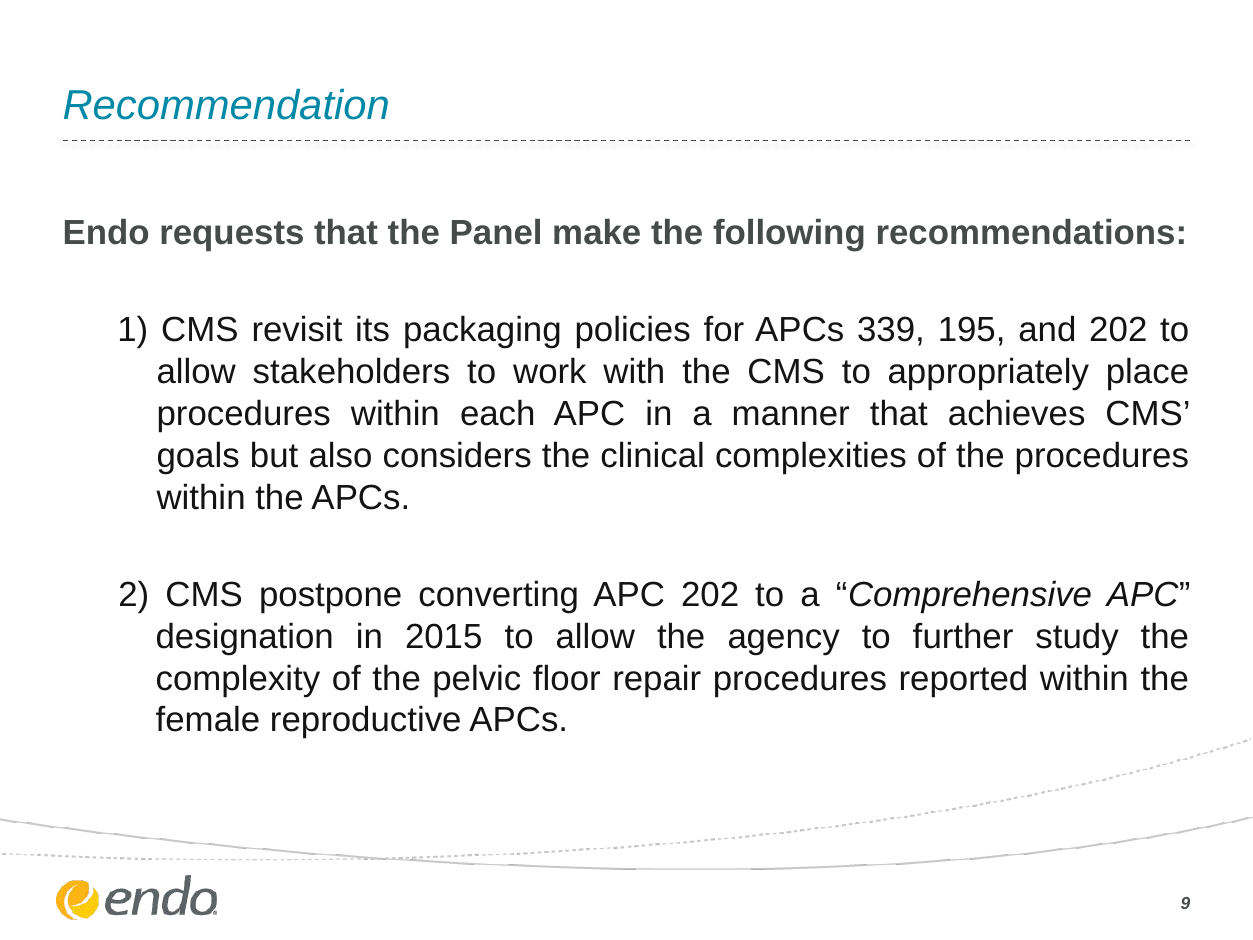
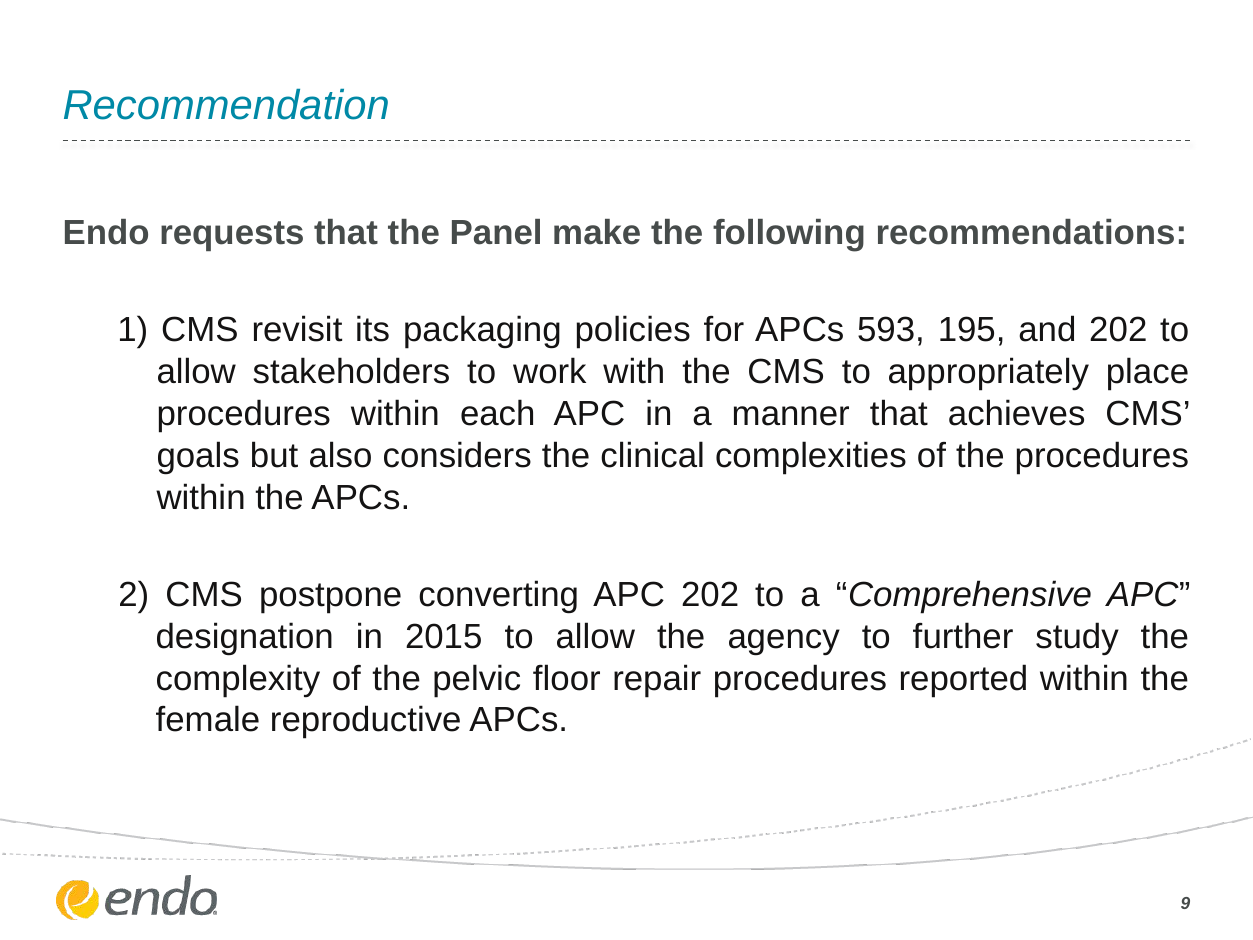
339: 339 -> 593
